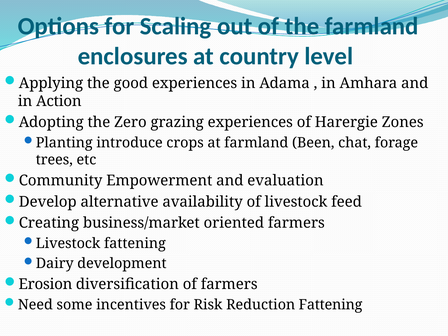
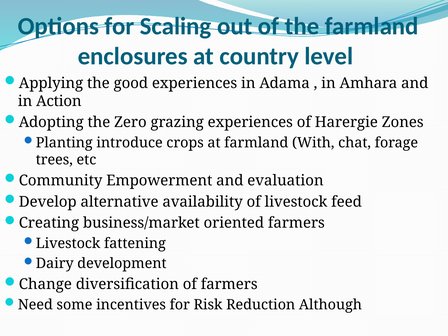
Been: Been -> With
Erosion: Erosion -> Change
Reduction Fattening: Fattening -> Although
